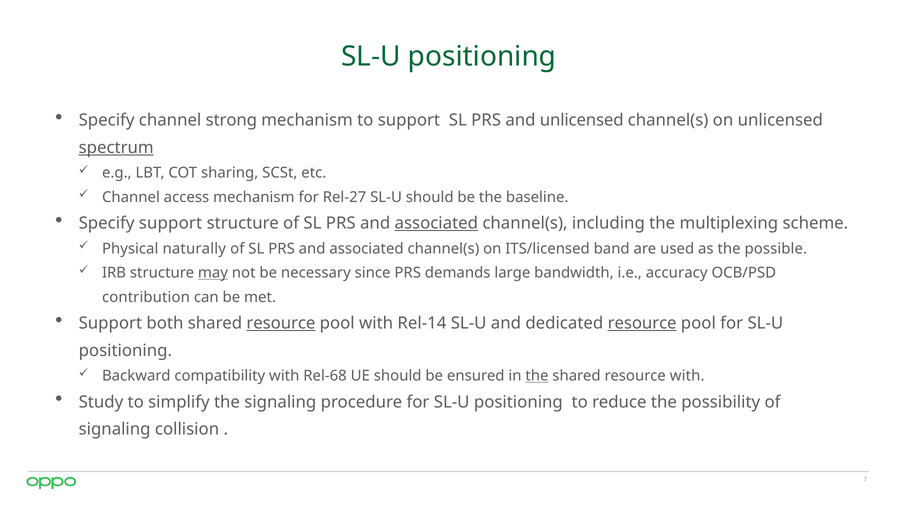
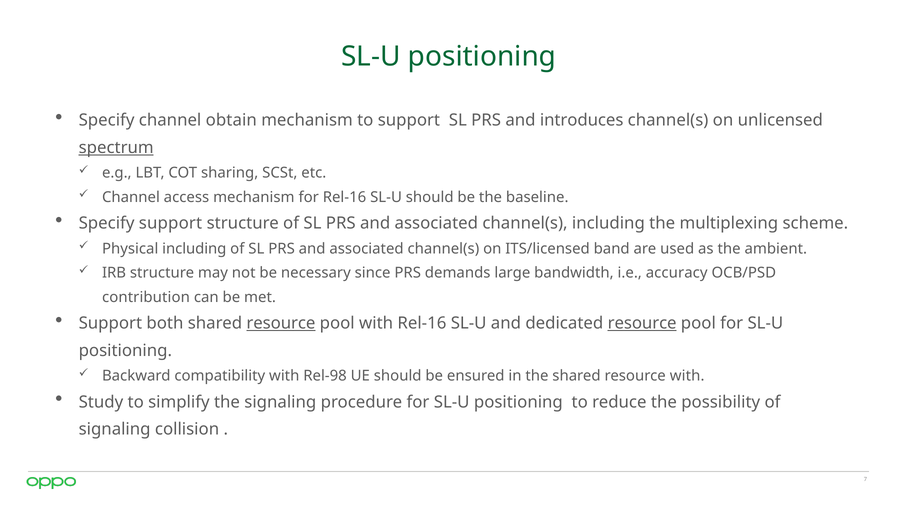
strong: strong -> obtain
and unlicensed: unlicensed -> introduces
for Rel-27: Rel-27 -> Rel-16
associated at (436, 223) underline: present -> none
Physical naturally: naturally -> including
possible: possible -> ambient
may underline: present -> none
with Rel-14: Rel-14 -> Rel-16
Rel-68: Rel-68 -> Rel-98
the at (537, 376) underline: present -> none
